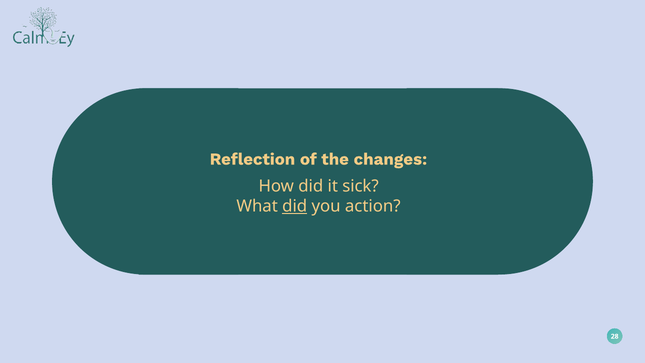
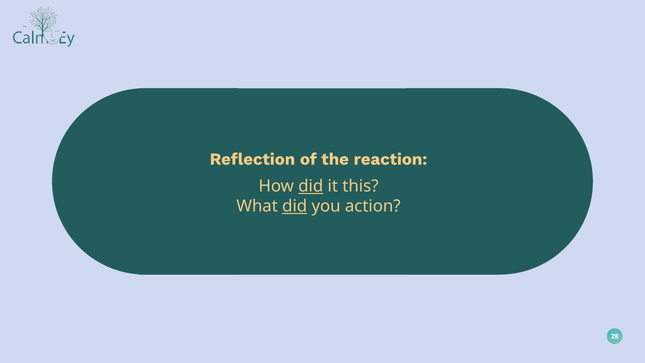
changes: changes -> reaction
did at (311, 186) underline: none -> present
sick: sick -> this
